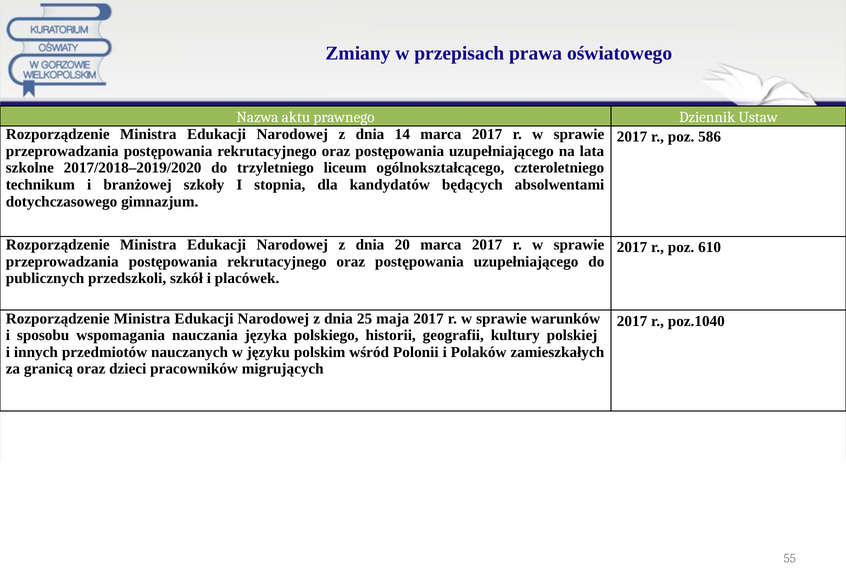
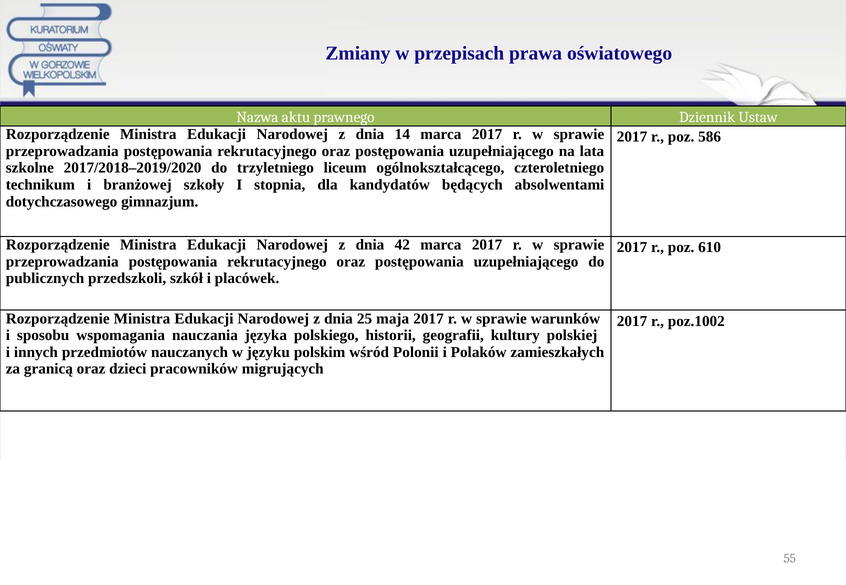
20: 20 -> 42
poz.1040: poz.1040 -> poz.1002
